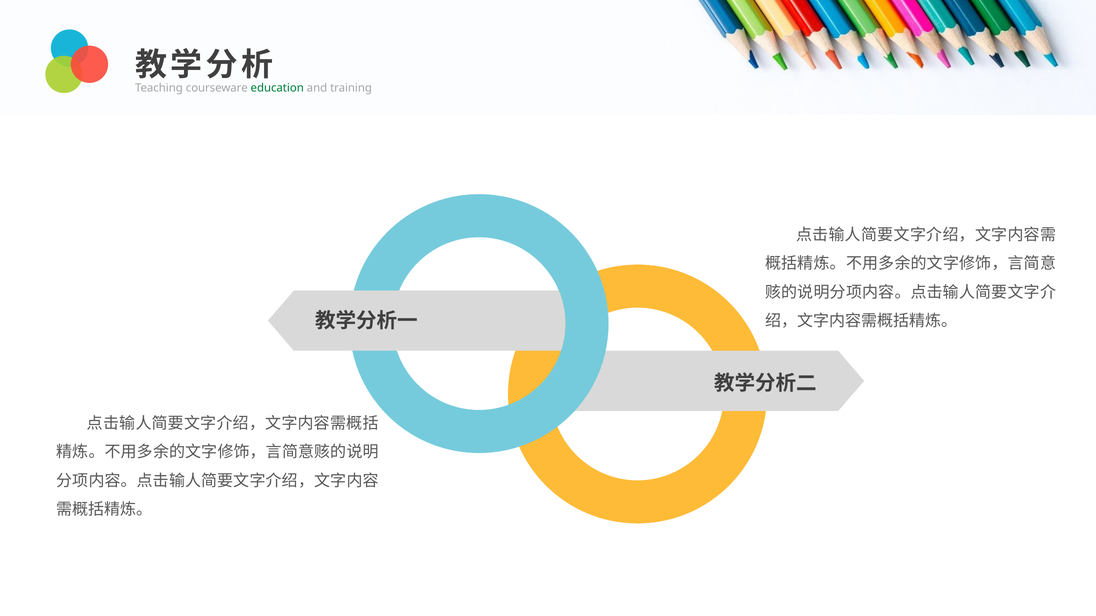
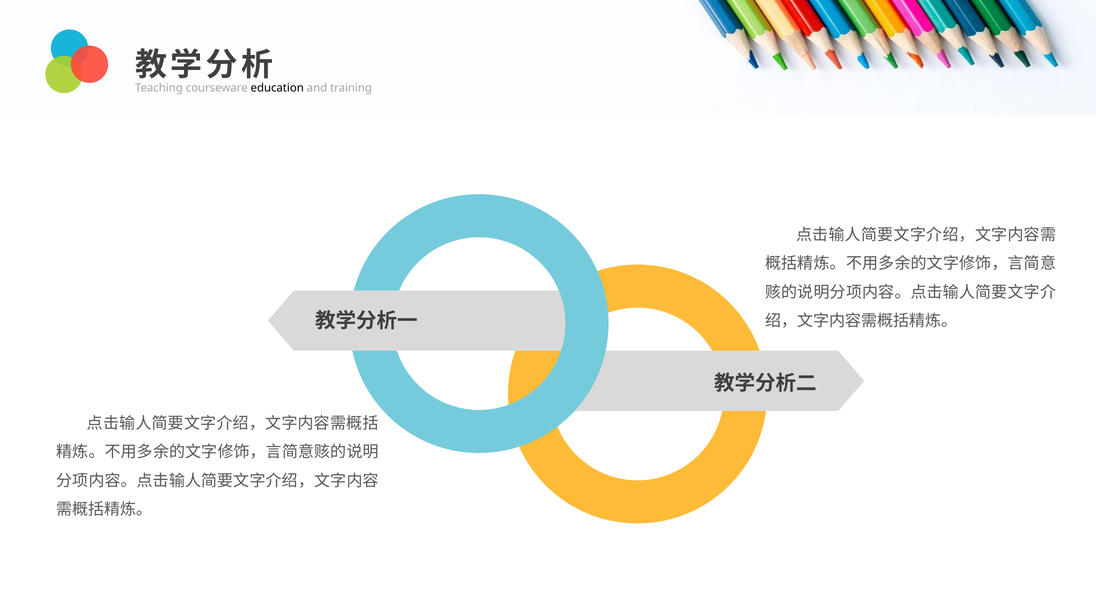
education colour: green -> black
